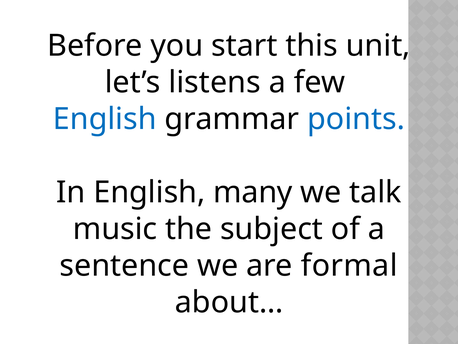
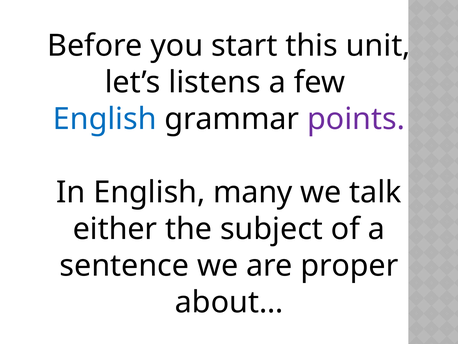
points colour: blue -> purple
music: music -> either
formal: formal -> proper
